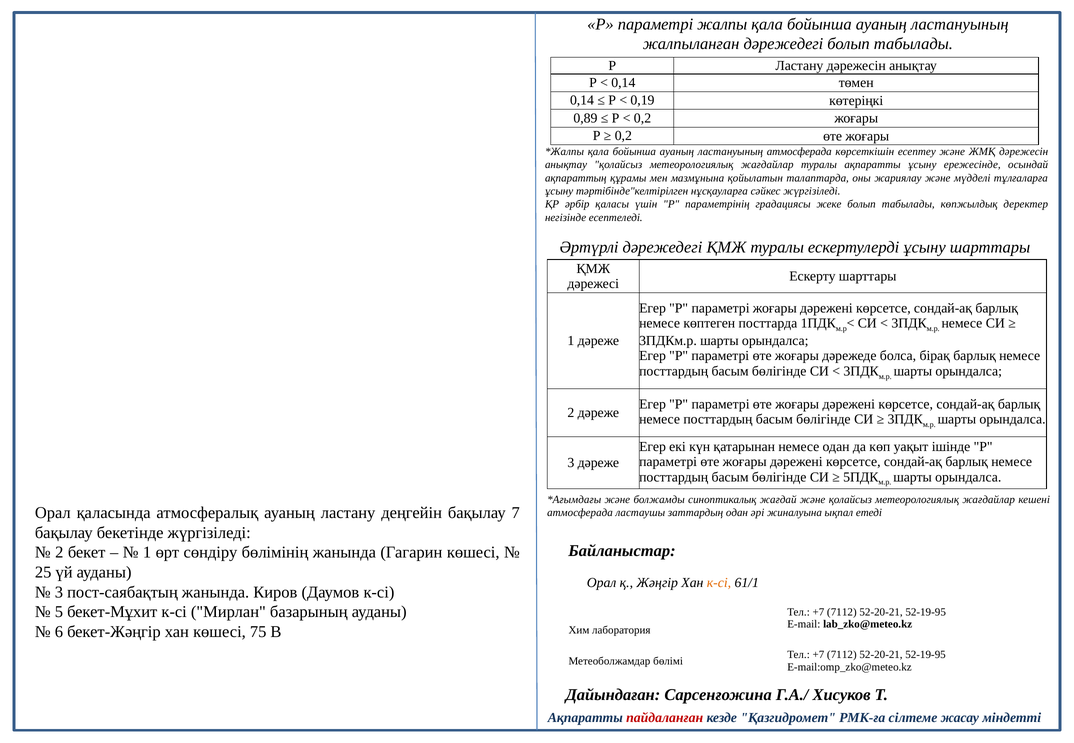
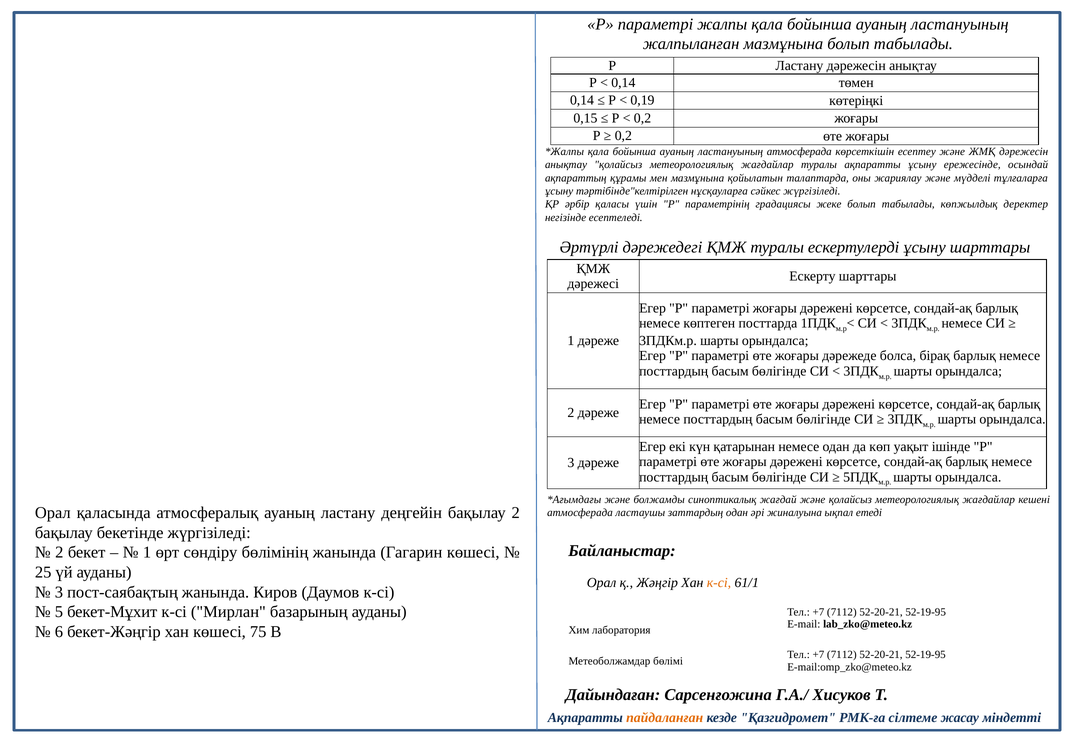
жалпыланған дәрежедегі: дәрежедегі -> мазмұнына
0,89: 0,89 -> 0,15
бақылау 7: 7 -> 2
пайдаланған colour: red -> orange
